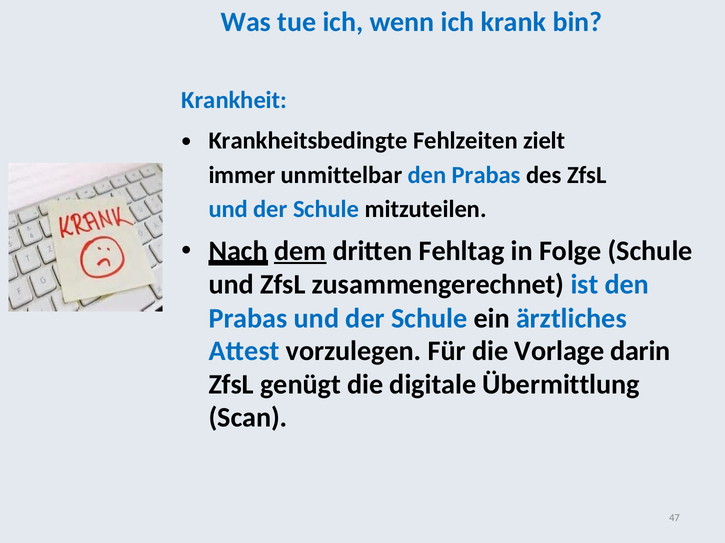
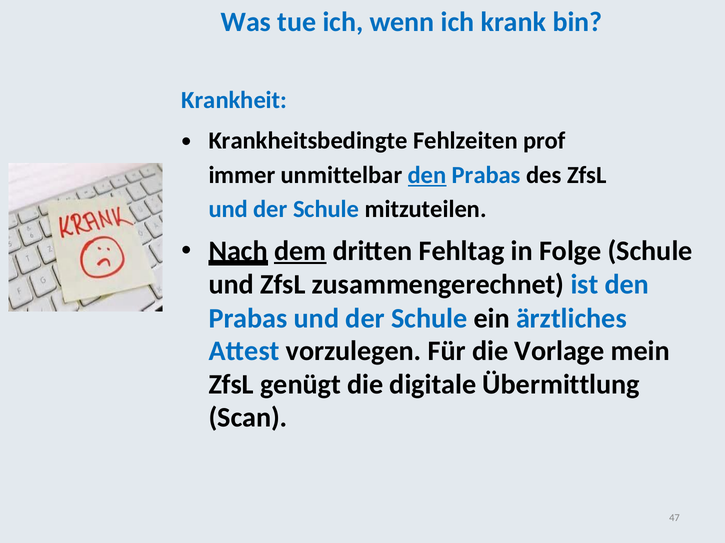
zielt: zielt -> prof
den at (427, 176) underline: none -> present
darin: darin -> mein
